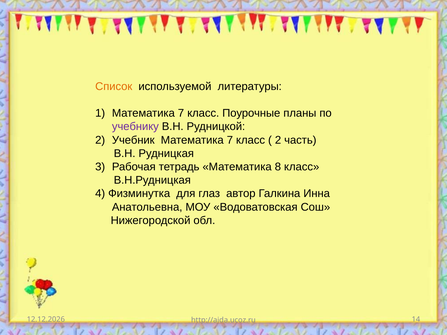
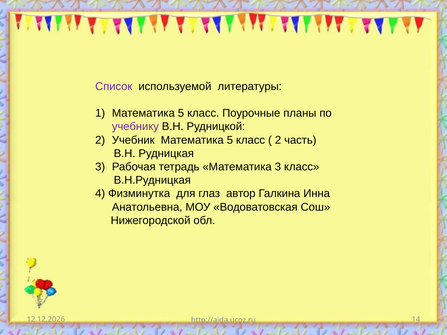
Список colour: orange -> purple
1 Математика 7: 7 -> 5
Учебник Математика 7: 7 -> 5
Математика 8: 8 -> 3
